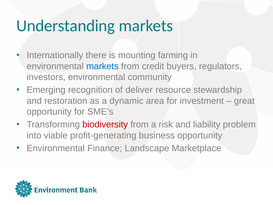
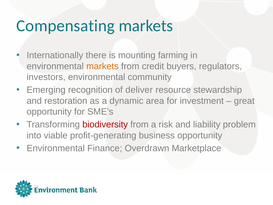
Understanding: Understanding -> Compensating
markets at (102, 66) colour: blue -> orange
Landscape: Landscape -> Overdrawn
